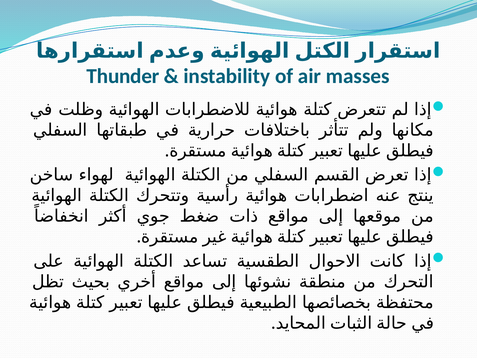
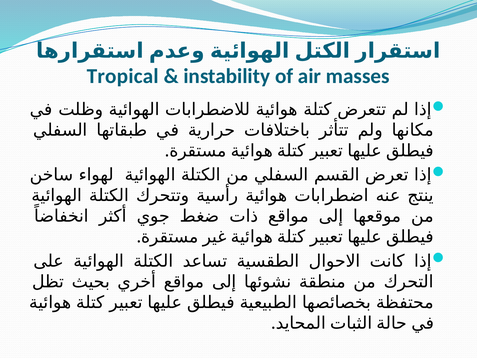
Thunder: Thunder -> Tropical
